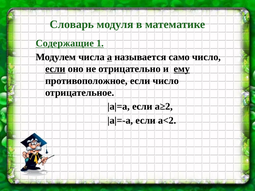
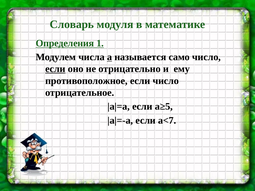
Содержащие: Содержащие -> Определения
ему underline: present -> none
а≥2: а≥2 -> а≥5
а<2: а<2 -> а<7
